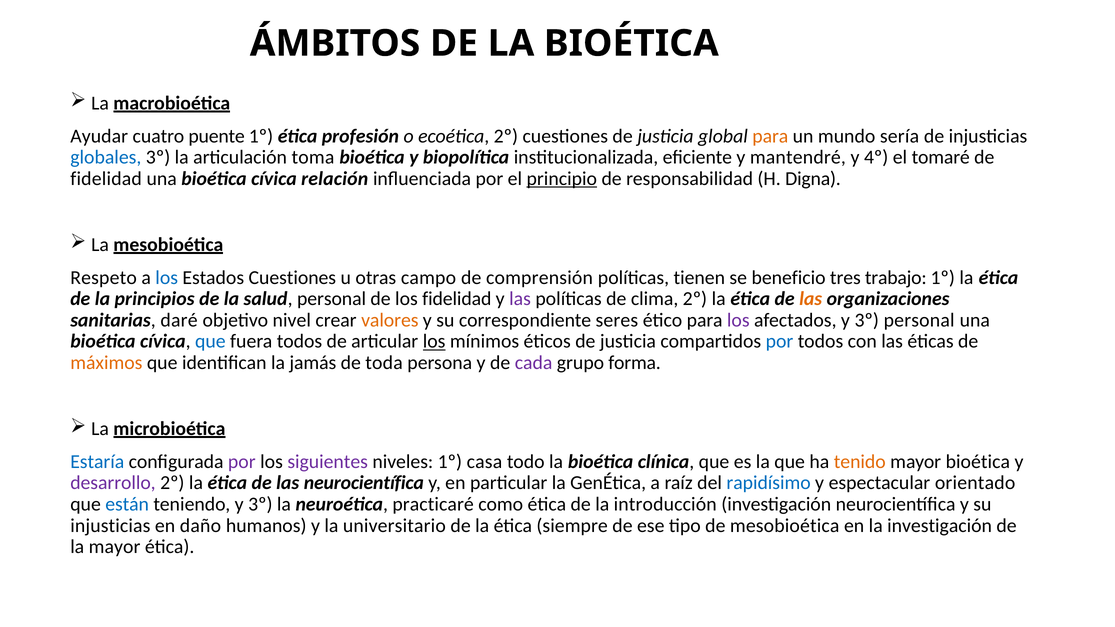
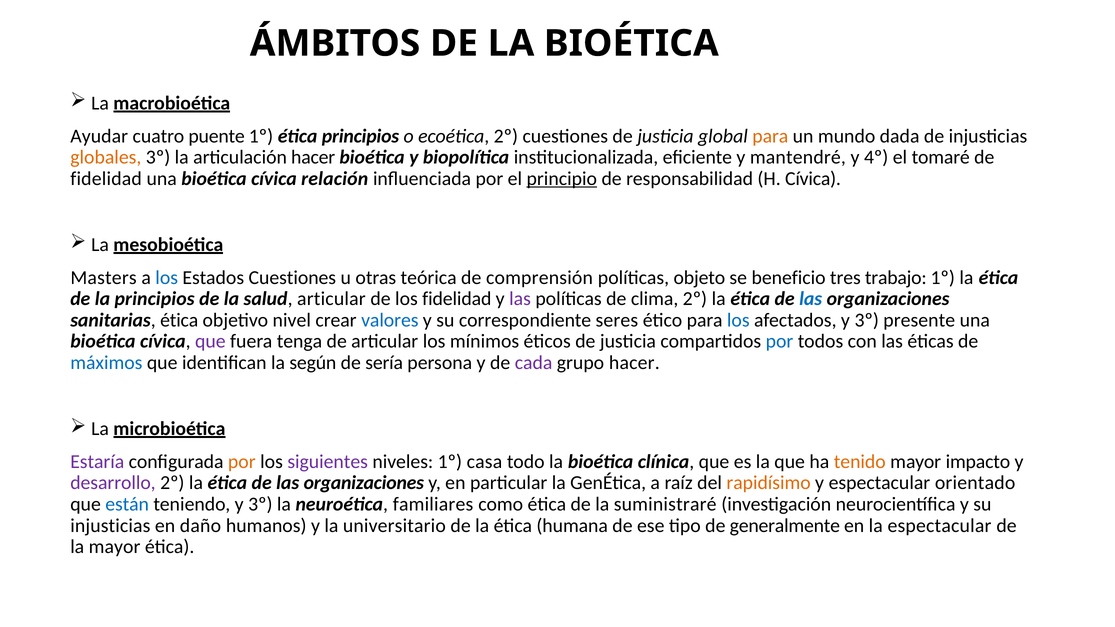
ética profesión: profesión -> principios
sería: sería -> dada
globales colour: blue -> orange
articulación toma: toma -> hacer
H Digna: Digna -> Cívica
Respeto: Respeto -> Masters
campo: campo -> teórica
tienen: tienen -> objeto
salud personal: personal -> articular
las at (811, 299) colour: orange -> blue
sanitarias daré: daré -> ética
valores colour: orange -> blue
los at (738, 320) colour: purple -> blue
3º personal: personal -> presente
que at (210, 342) colour: blue -> purple
fuera todos: todos -> tenga
los at (434, 342) underline: present -> none
máximos colour: orange -> blue
jamás: jamás -> según
toda: toda -> sería
grupo forma: forma -> hacer
Estaría colour: blue -> purple
por at (242, 462) colour: purple -> orange
mayor bioética: bioética -> impacto
neurocientífica at (364, 483): neurocientífica -> organizaciones
rapidísimo colour: blue -> orange
practicaré: practicaré -> familiares
introducción: introducción -> suministraré
siempre: siempre -> humana
de mesobioética: mesobioética -> generalmente
la investigación: investigación -> espectacular
